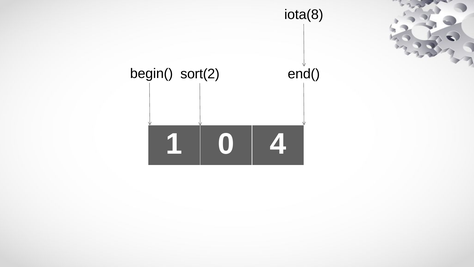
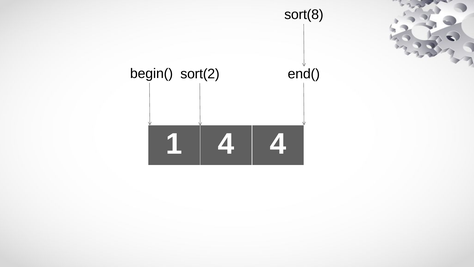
iota(8: iota(8 -> sort(8
1 0: 0 -> 4
